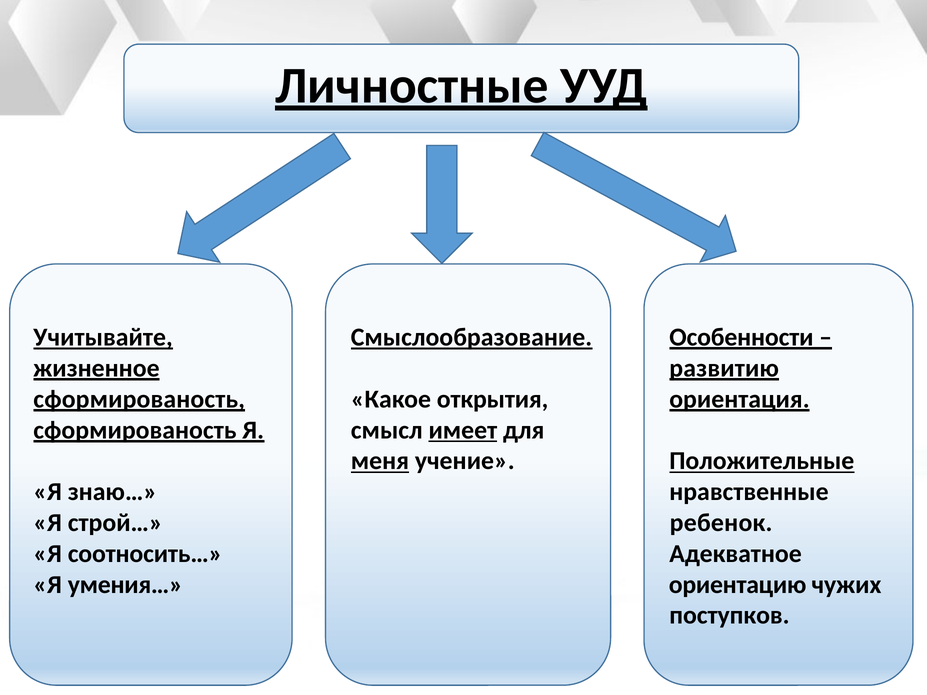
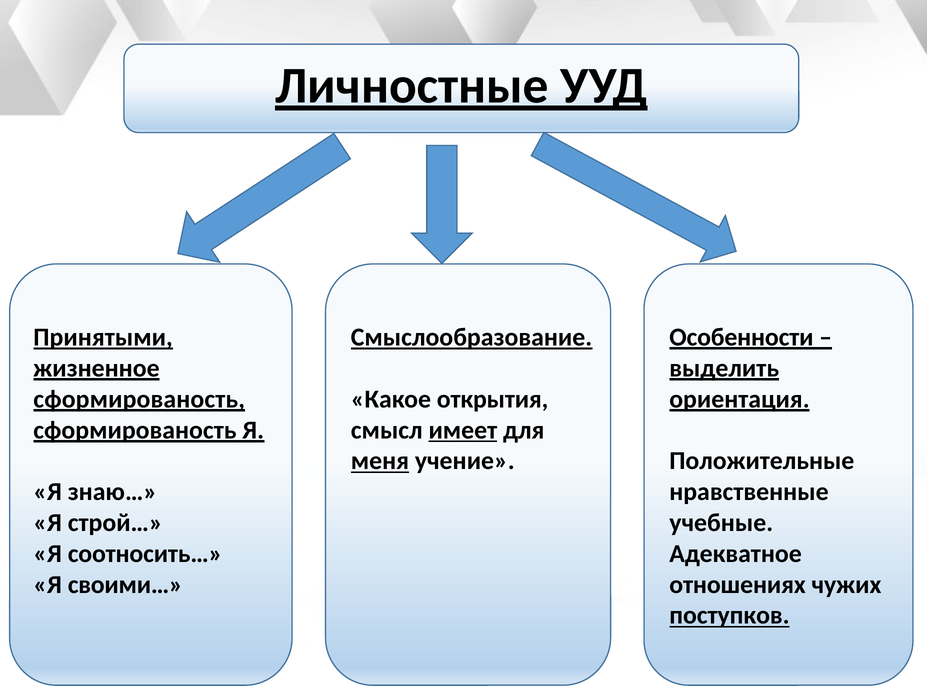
Учитывайте: Учитывайте -> Принятыми
развитию: развитию -> выделить
Положительные underline: present -> none
ребенок: ребенок -> учебные
умения…: умения… -> своими…
ориентацию: ориентацию -> отношениях
поступков underline: none -> present
